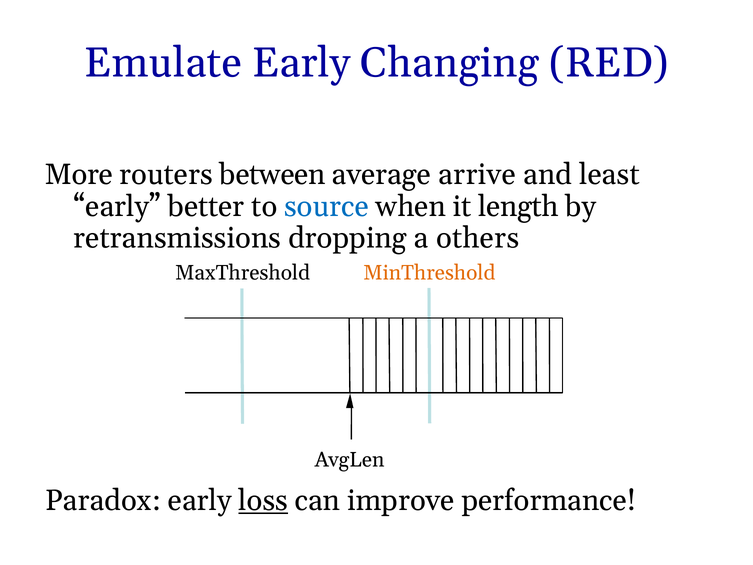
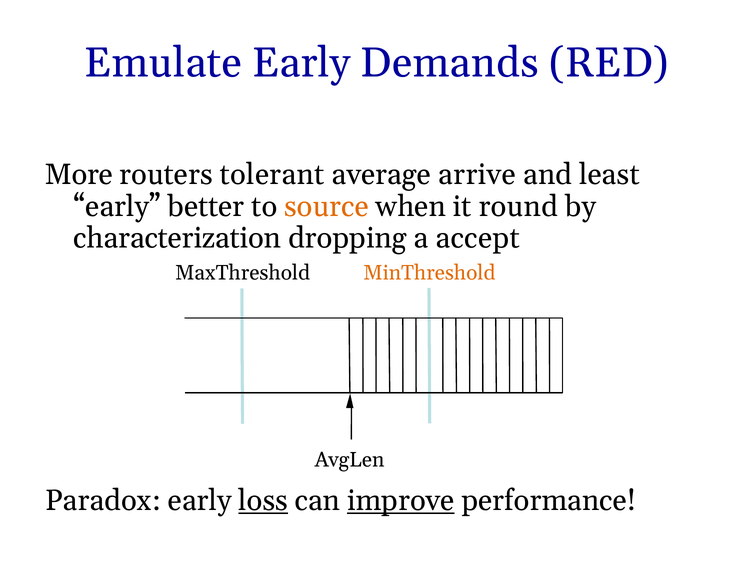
Changing: Changing -> Demands
between: between -> tolerant
source colour: blue -> orange
length: length -> round
retransmissions: retransmissions -> characterization
others: others -> accept
improve underline: none -> present
